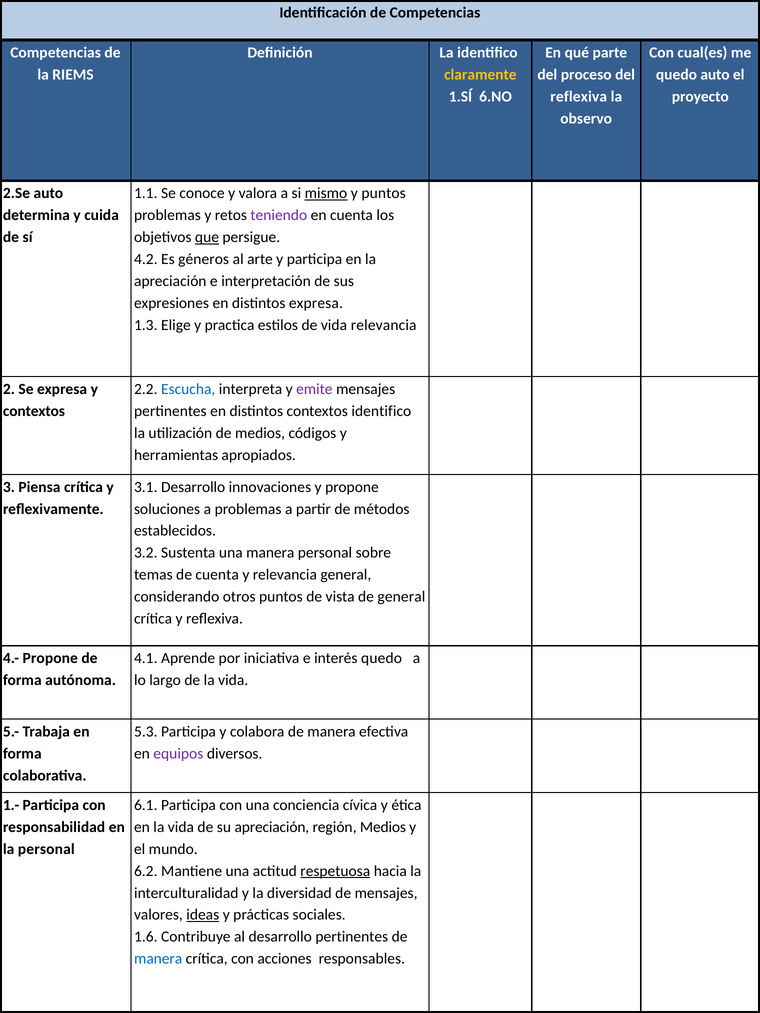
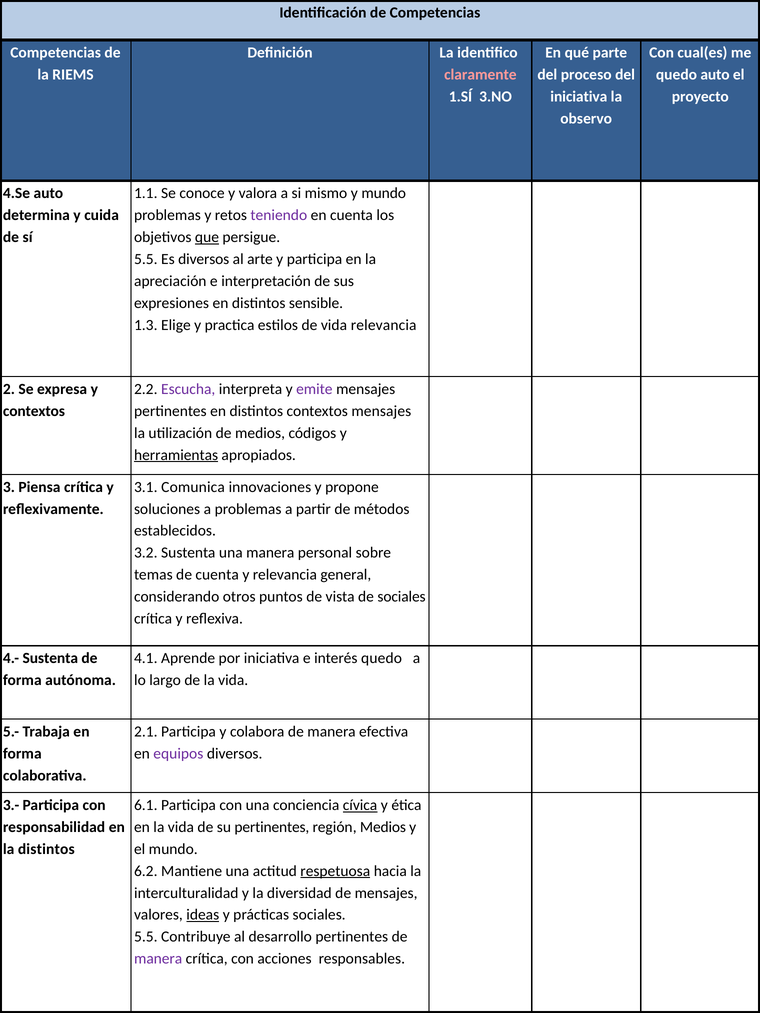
claramente colour: yellow -> pink
6.NO: 6.NO -> 3.NO
reflexiva at (579, 97): reflexiva -> iniciativa
2.Se: 2.Se -> 4.Se
mismo underline: present -> none
y puntos: puntos -> mundo
4.2 at (146, 259): 4.2 -> 5.5
Es géneros: géneros -> diversos
distintos expresa: expresa -> sensible
Escucha colour: blue -> purple
contextos identifico: identifico -> mensajes
herramientas underline: none -> present
3.1 Desarrollo: Desarrollo -> Comunica
de general: general -> sociales
4.- Propone: Propone -> Sustenta
5.3: 5.3 -> 2.1
1.-: 1.- -> 3.-
cívica underline: none -> present
su apreciación: apreciación -> pertinentes
la personal: personal -> distintos
1.6 at (146, 937): 1.6 -> 5.5
manera at (158, 959) colour: blue -> purple
